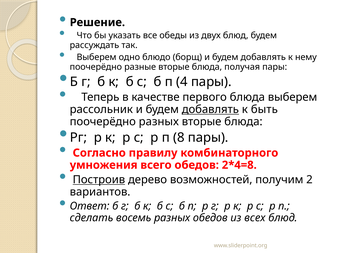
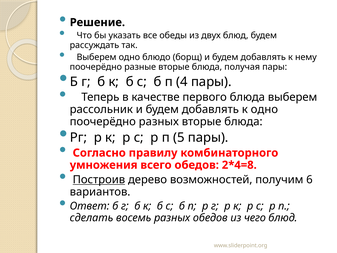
добавлять at (210, 109) underline: present -> none
к быть: быть -> одно
8: 8 -> 5
2: 2 -> 6
всех: всех -> чего
